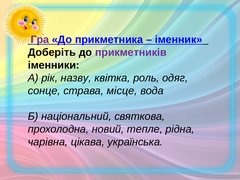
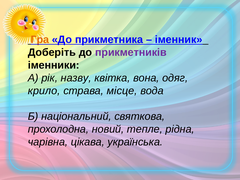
Гра colour: purple -> orange
роль: роль -> вона
сонце: сонце -> крило
